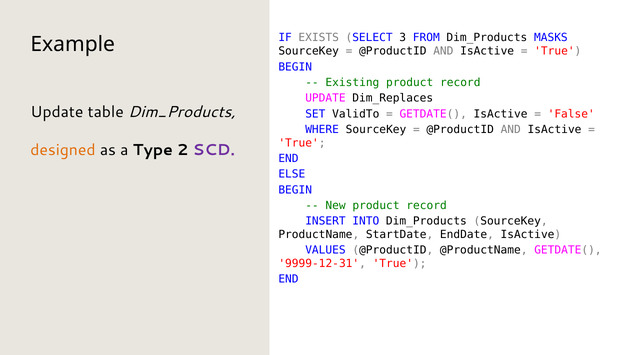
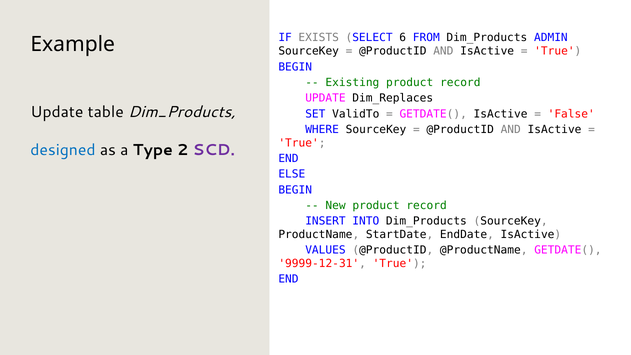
3: 3 -> 6
MASKS: MASKS -> ADMIN
designed colour: orange -> blue
